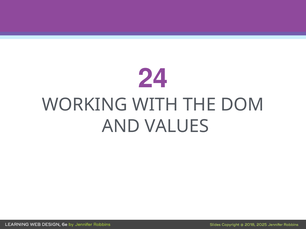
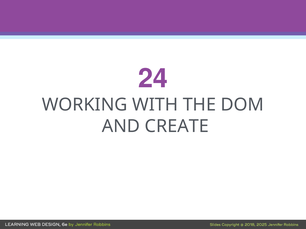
VALUES: VALUES -> CREATE
